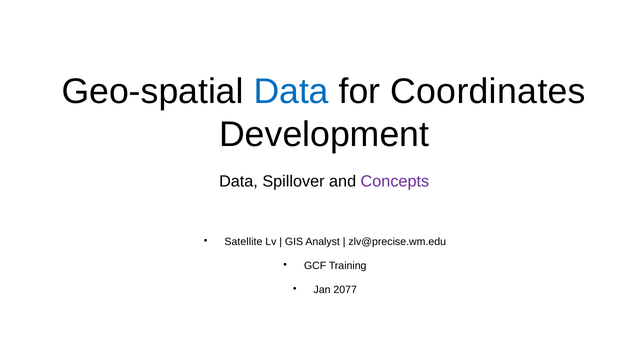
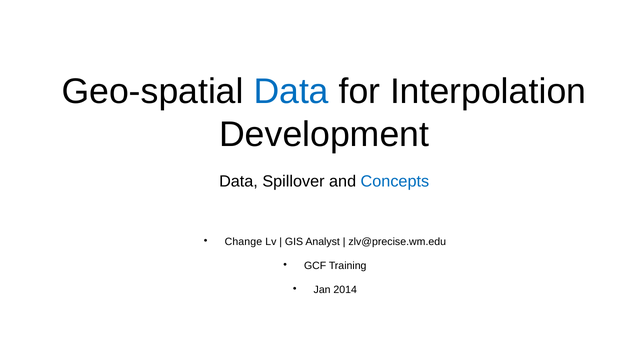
Coordinates: Coordinates -> Interpolation
Concepts colour: purple -> blue
Satellite: Satellite -> Change
2077: 2077 -> 2014
